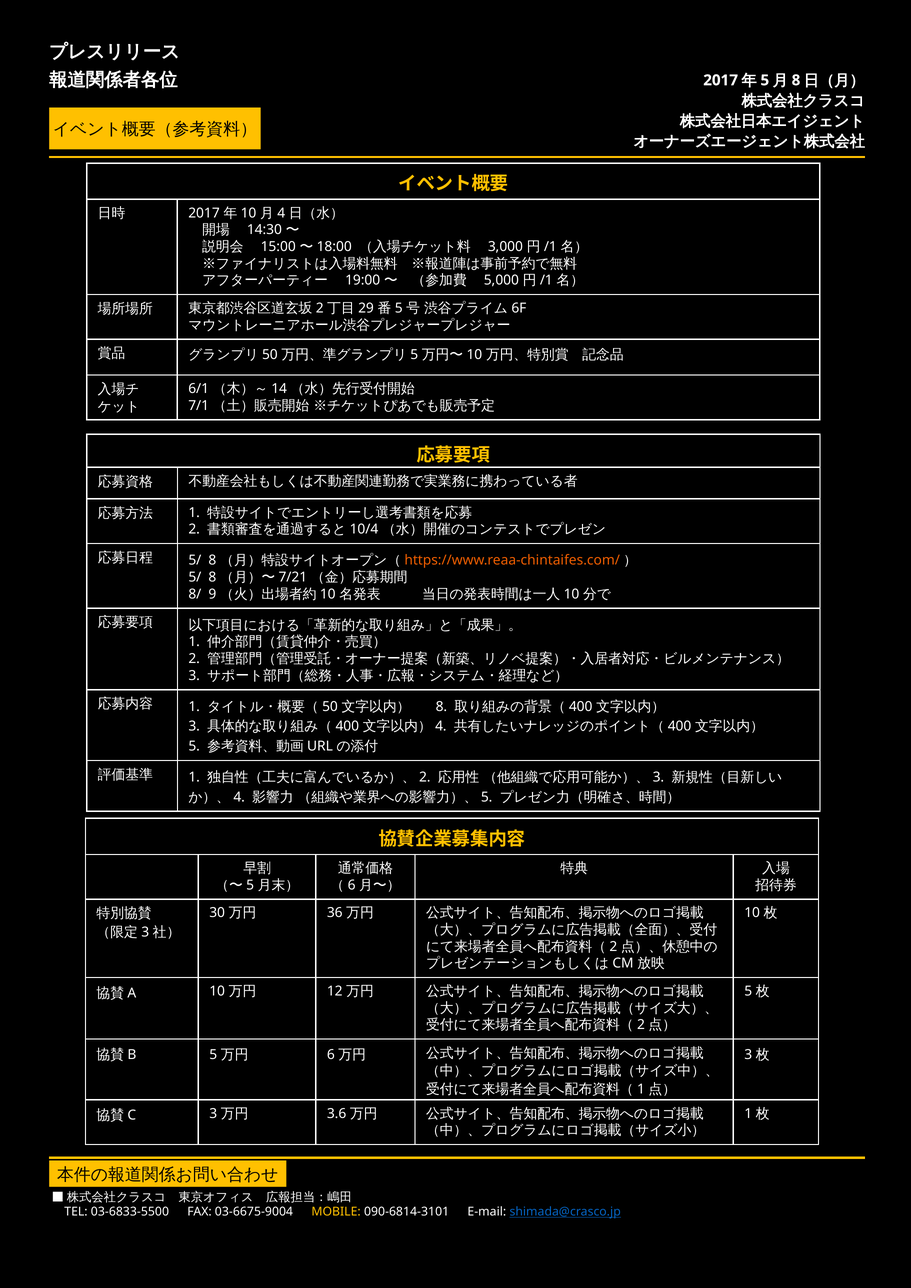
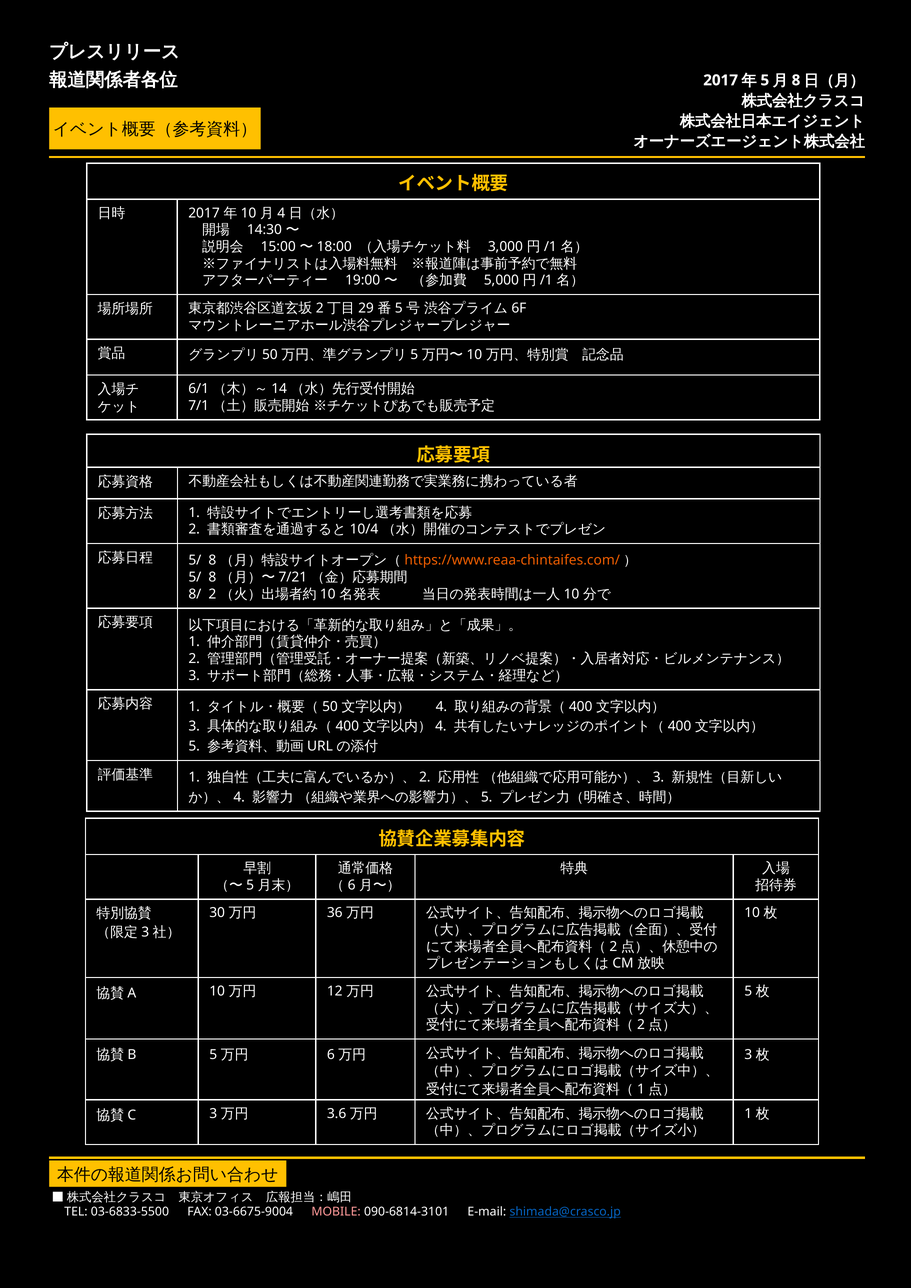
8/ 9: 9 -> 2
8 at (441, 707): 8 -> 4
MOBILE colour: yellow -> pink
